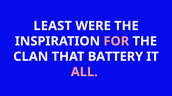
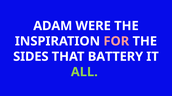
LEAST: LEAST -> ADAM
CLAN: CLAN -> SIDES
ALL colour: pink -> light green
